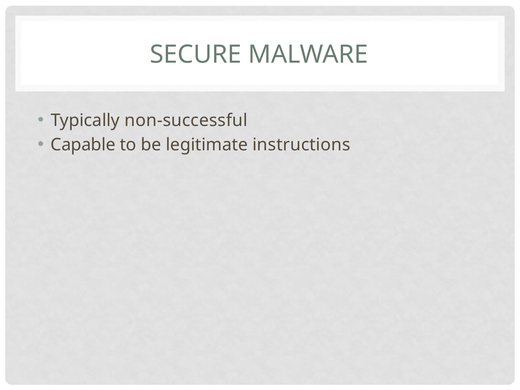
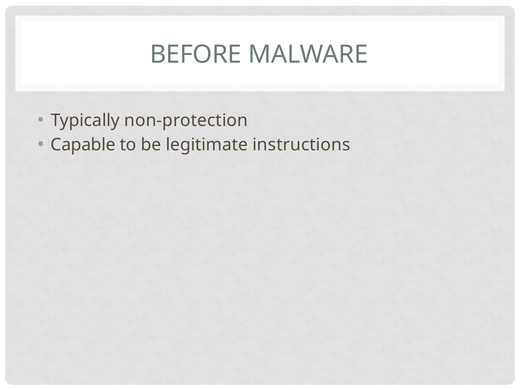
SECURE: SECURE -> BEFORE
non-successful: non-successful -> non-protection
